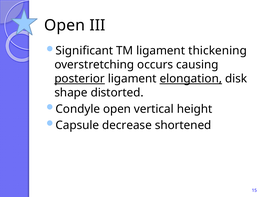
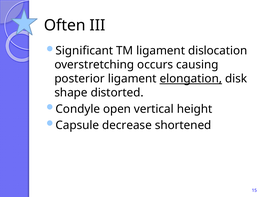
Open at (65, 25): Open -> Often
thickening: thickening -> dislocation
posterior underline: present -> none
